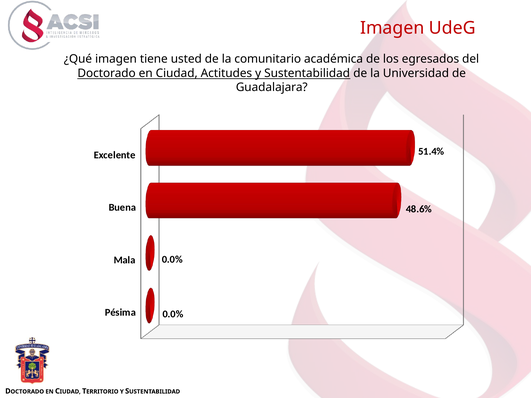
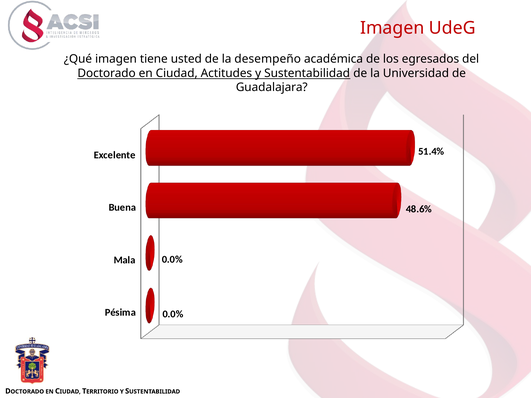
comunitario: comunitario -> desempeño
